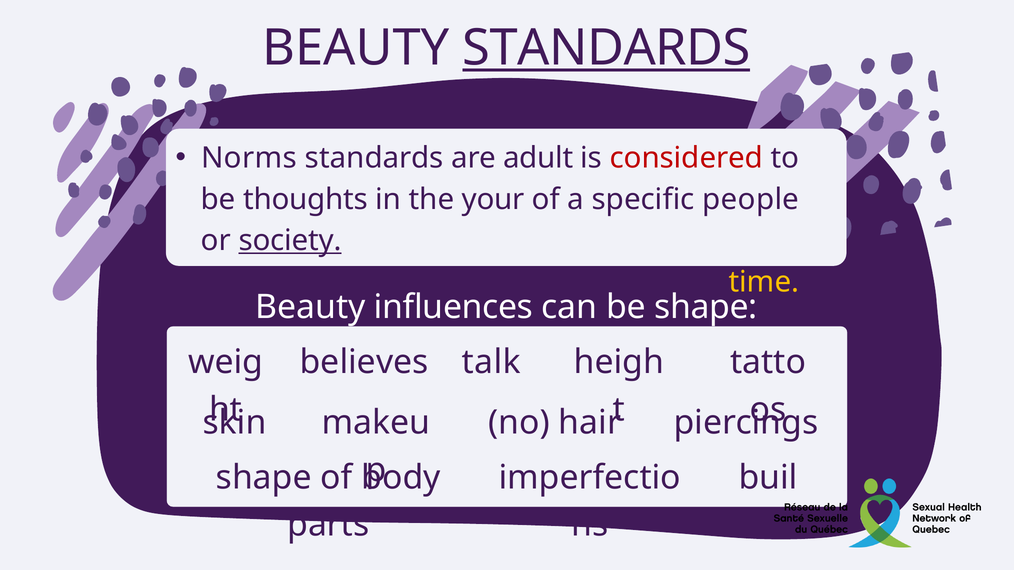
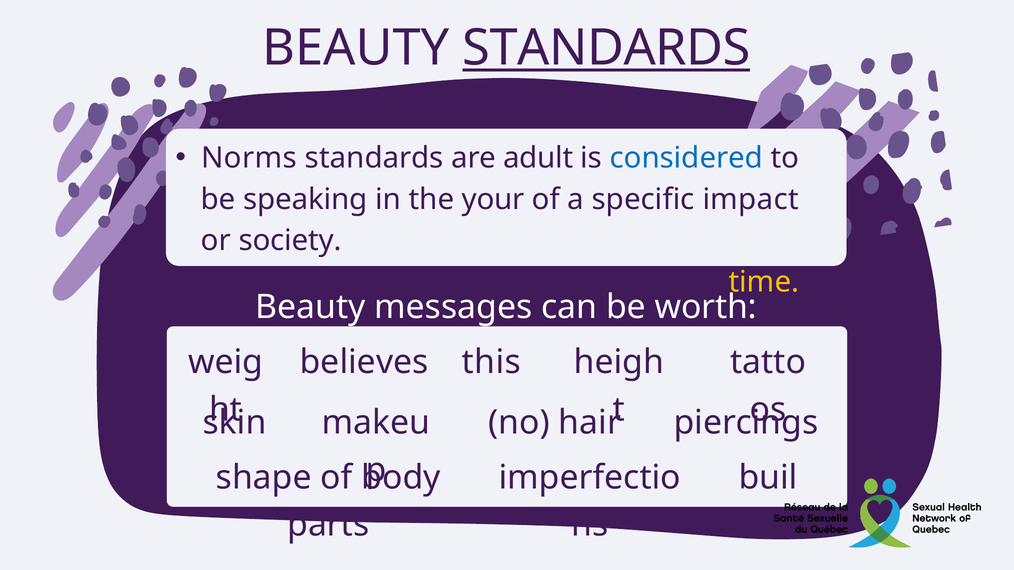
considered colour: red -> blue
thoughts: thoughts -> speaking
people: people -> impact
society underline: present -> none
influences: influences -> messages
be shape: shape -> worth
talk: talk -> this
